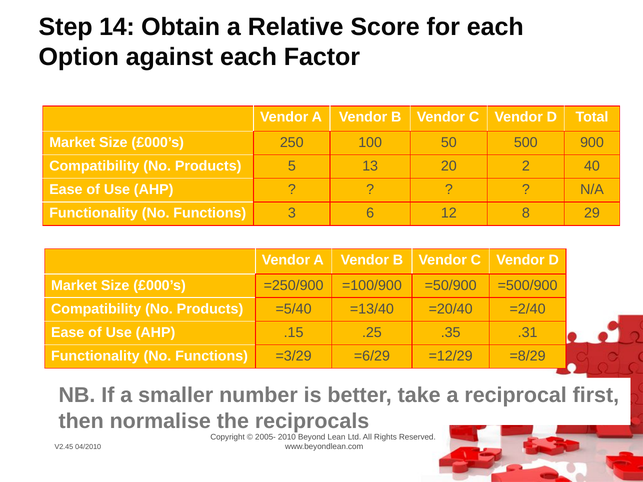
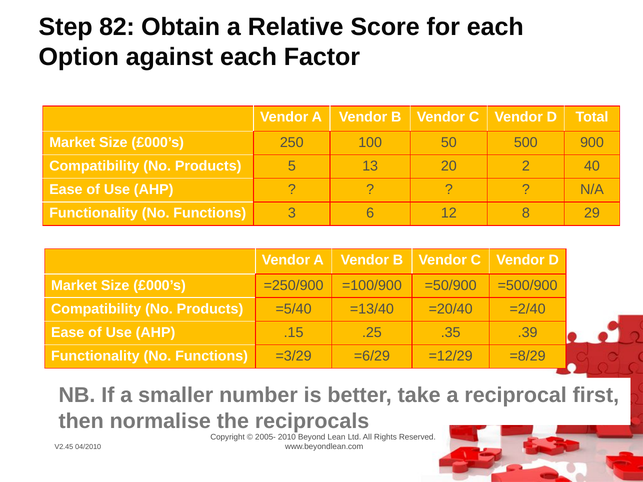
14: 14 -> 82
.31: .31 -> .39
